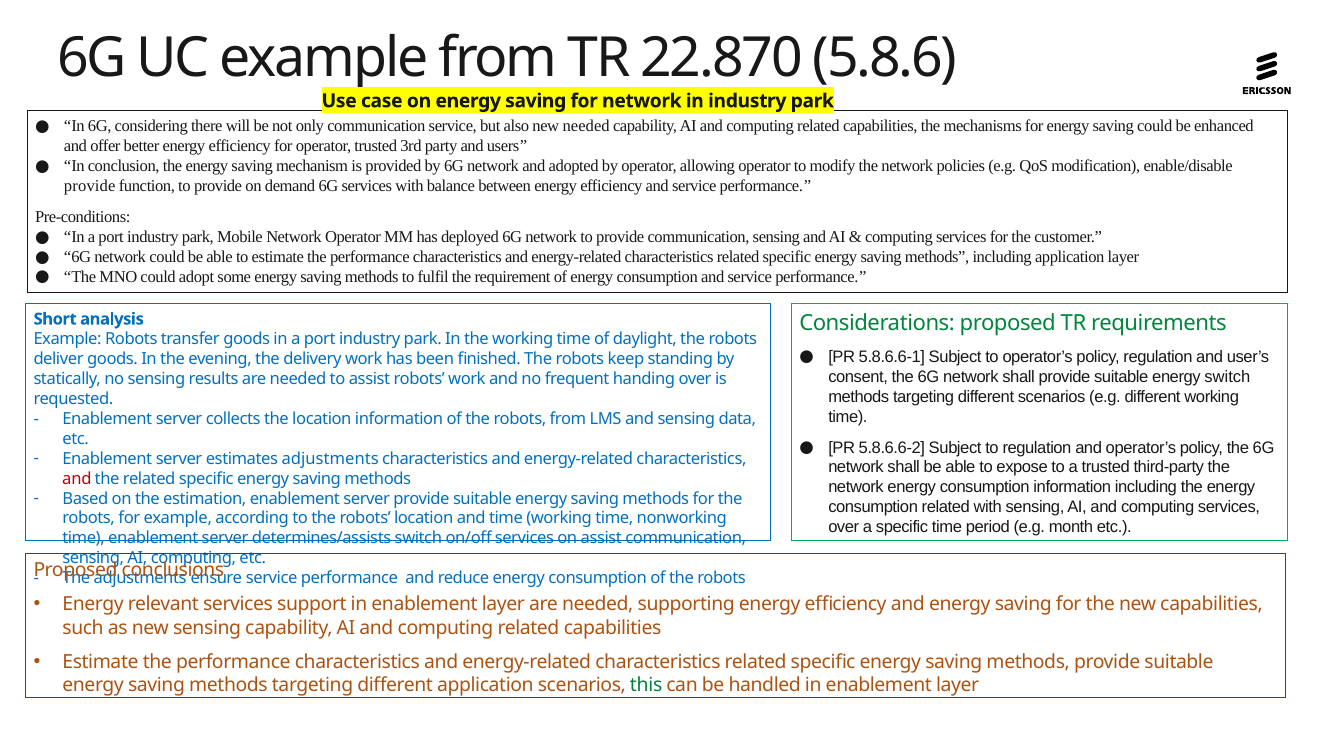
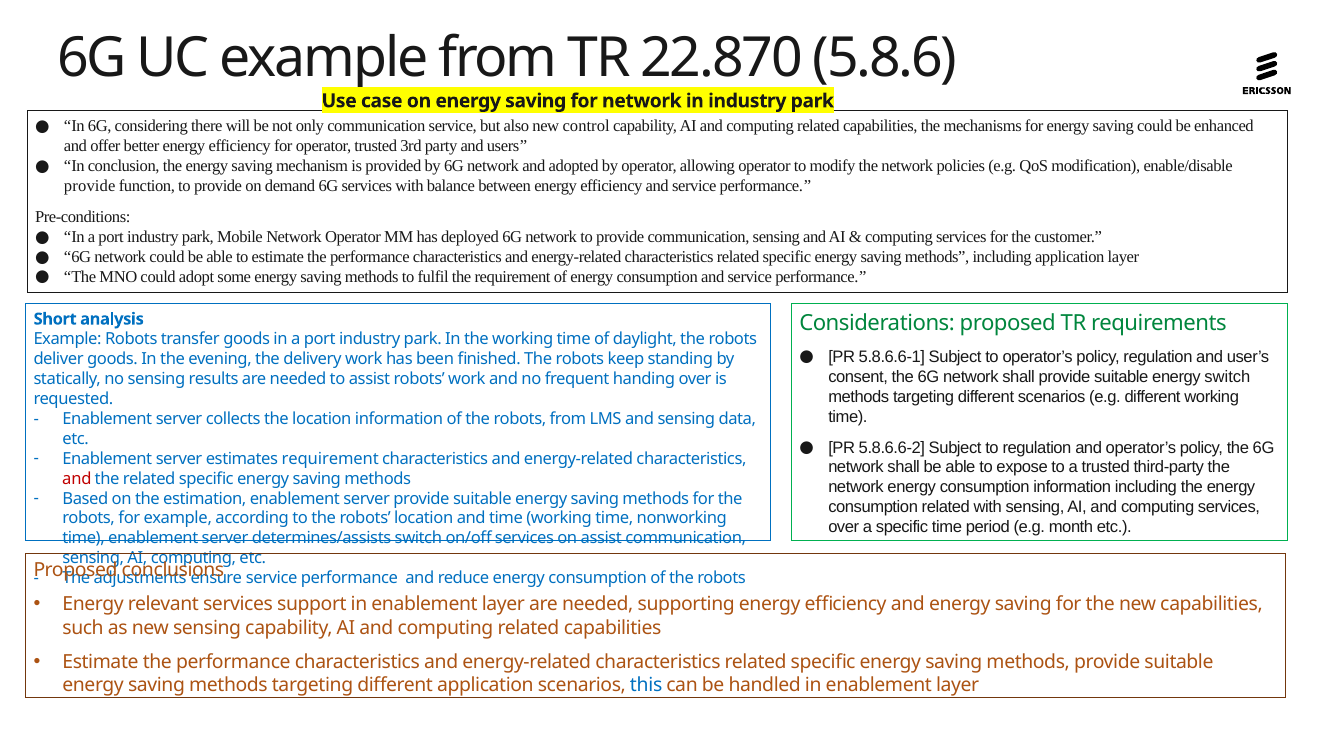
new needed: needed -> control
estimates adjustments: adjustments -> requirement
this colour: green -> blue
